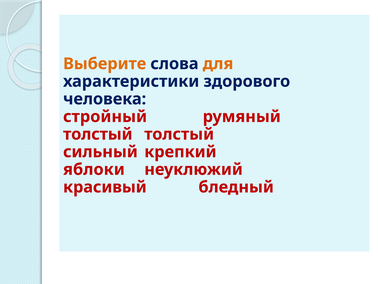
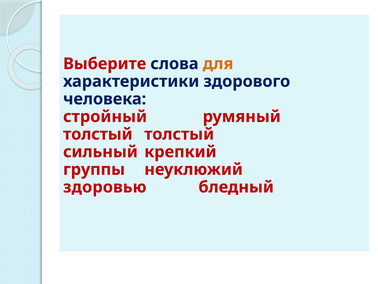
Выберите colour: orange -> red
яблоки: яблоки -> группы
красивый: красивый -> здоровью
